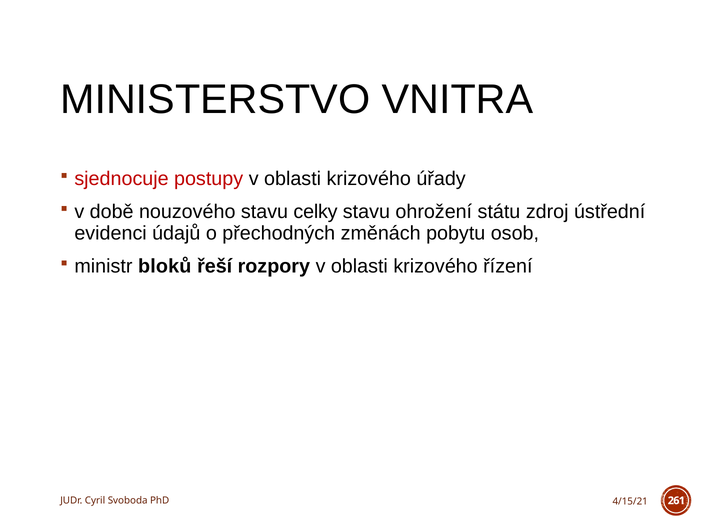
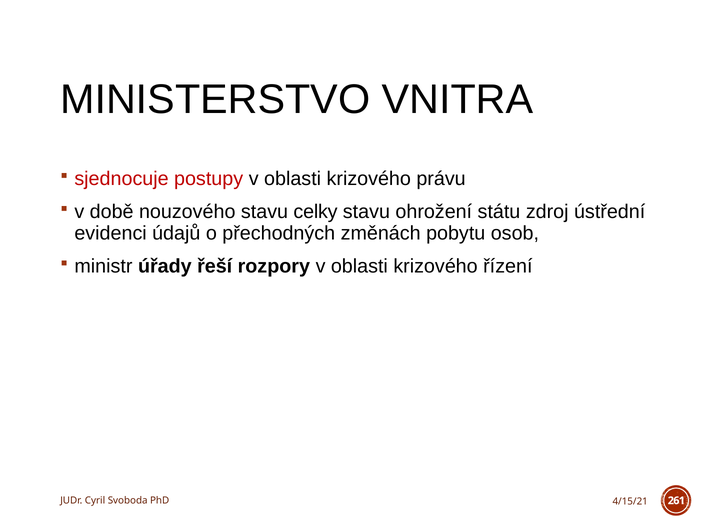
úřady: úřady -> právu
bloků: bloků -> úřady
